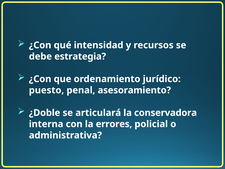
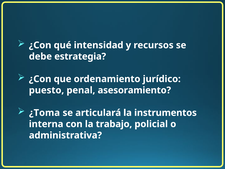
¿Doble: ¿Doble -> ¿Toma
conservadora: conservadora -> instrumentos
errores: errores -> trabajo
